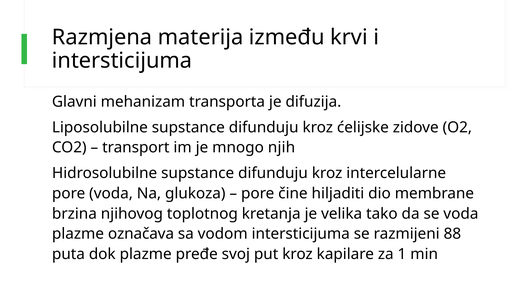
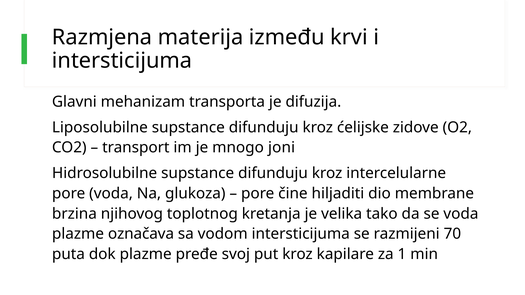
njih: njih -> joni
88: 88 -> 70
